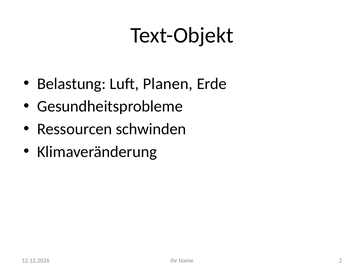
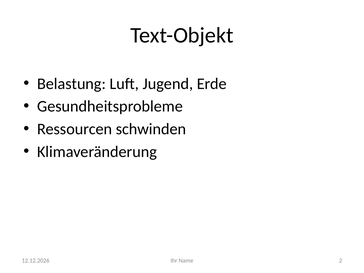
Planen: Planen -> Jugend
